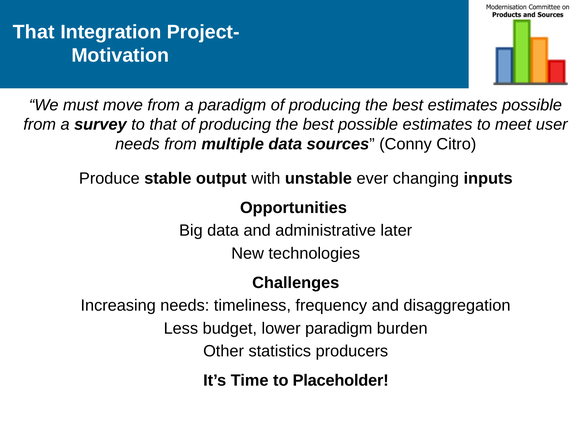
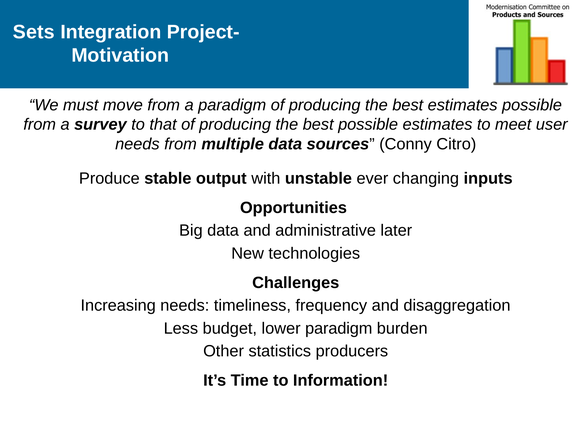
That at (34, 32): That -> Sets
Placeholder: Placeholder -> Information
